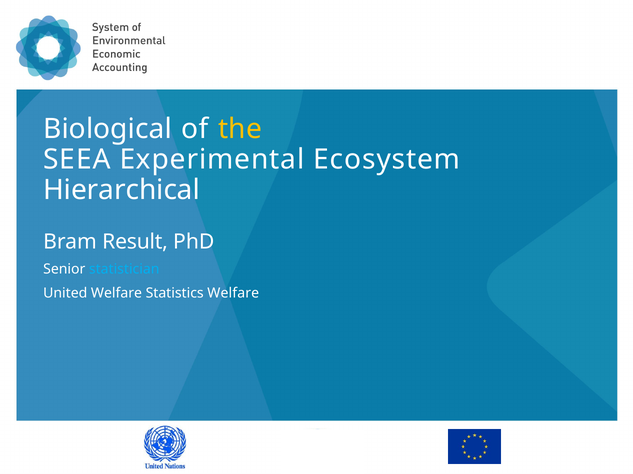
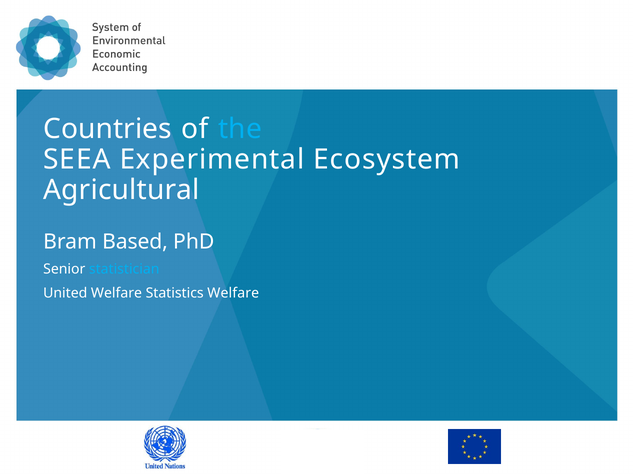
Biological: Biological -> Countries
the colour: yellow -> light blue
Hierarchical: Hierarchical -> Agricultural
Result: Result -> Based
